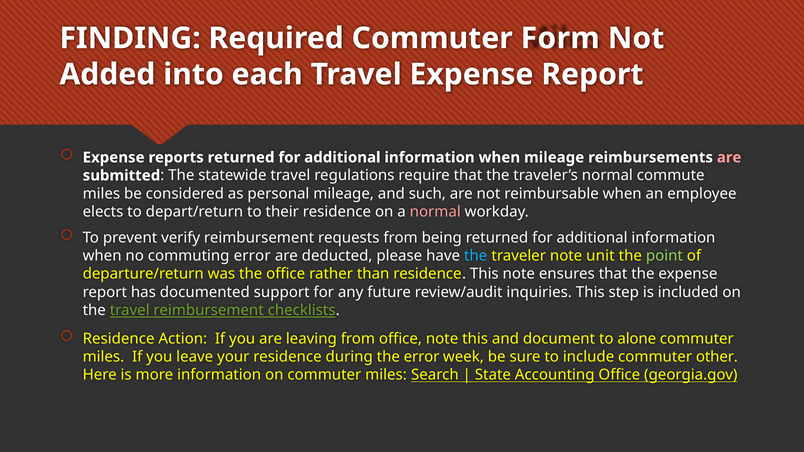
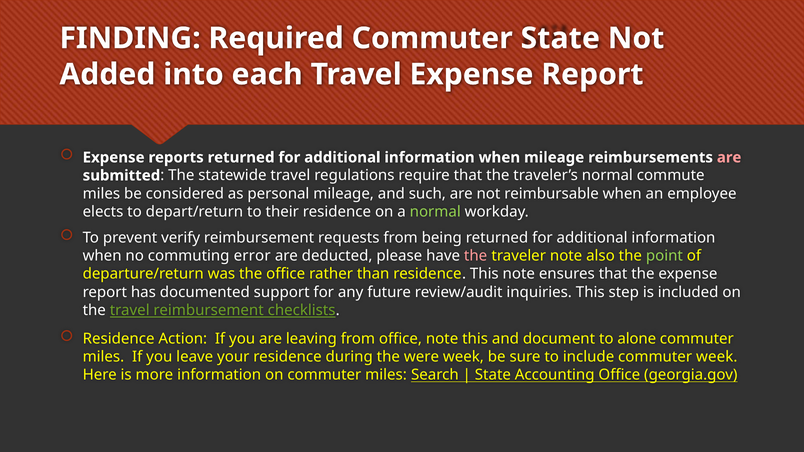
Commuter Form: Form -> State
normal at (435, 212) colour: pink -> light green
the at (476, 256) colour: light blue -> pink
unit: unit -> also
the error: error -> were
commuter other: other -> week
